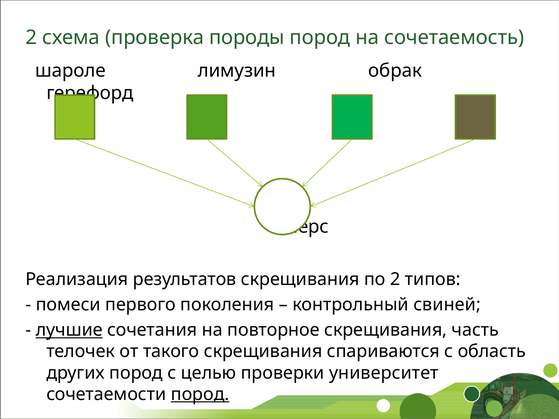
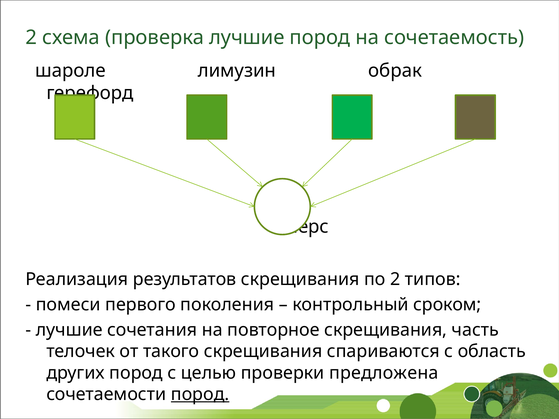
проверка породы: породы -> лучшие
свиней: свиней -> сроком
лучшие at (69, 330) underline: present -> none
университет: университет -> предложена
